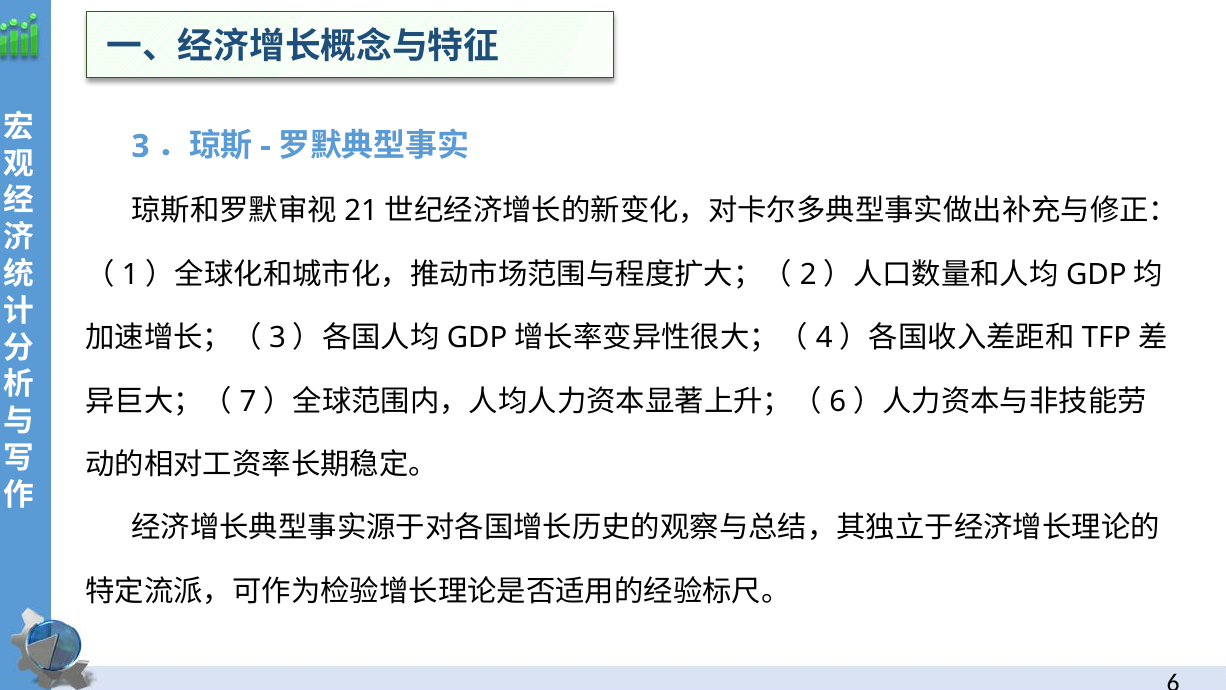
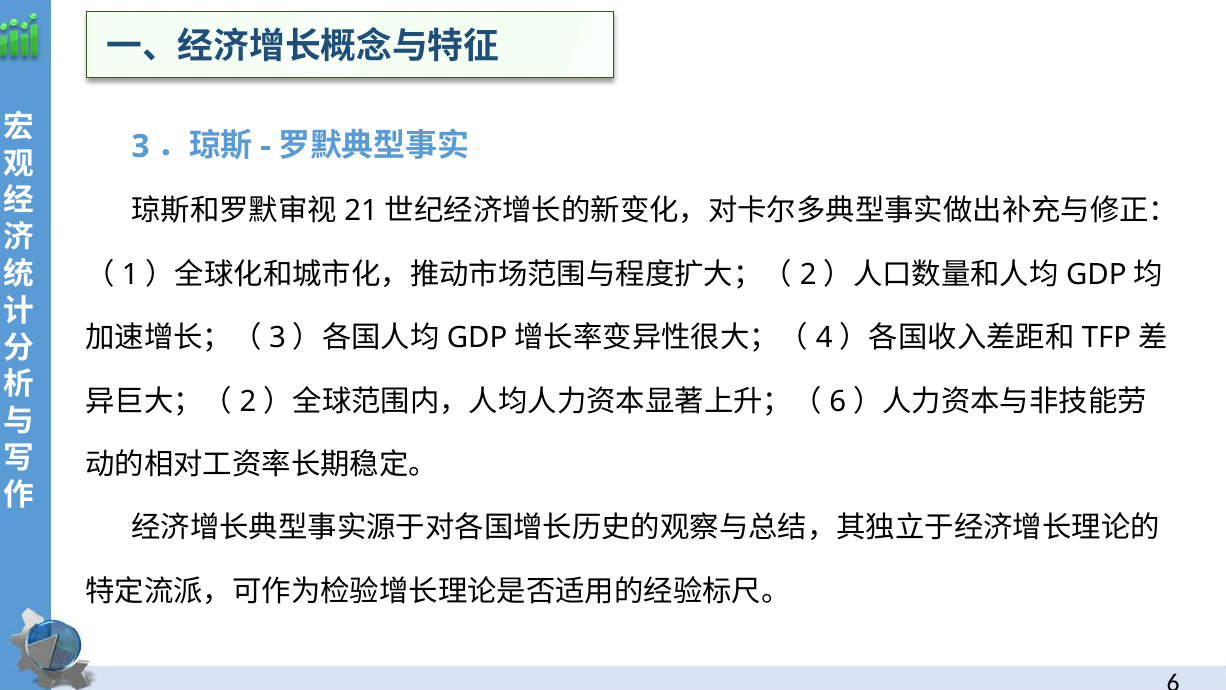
7 at (248, 401): 7 -> 2
